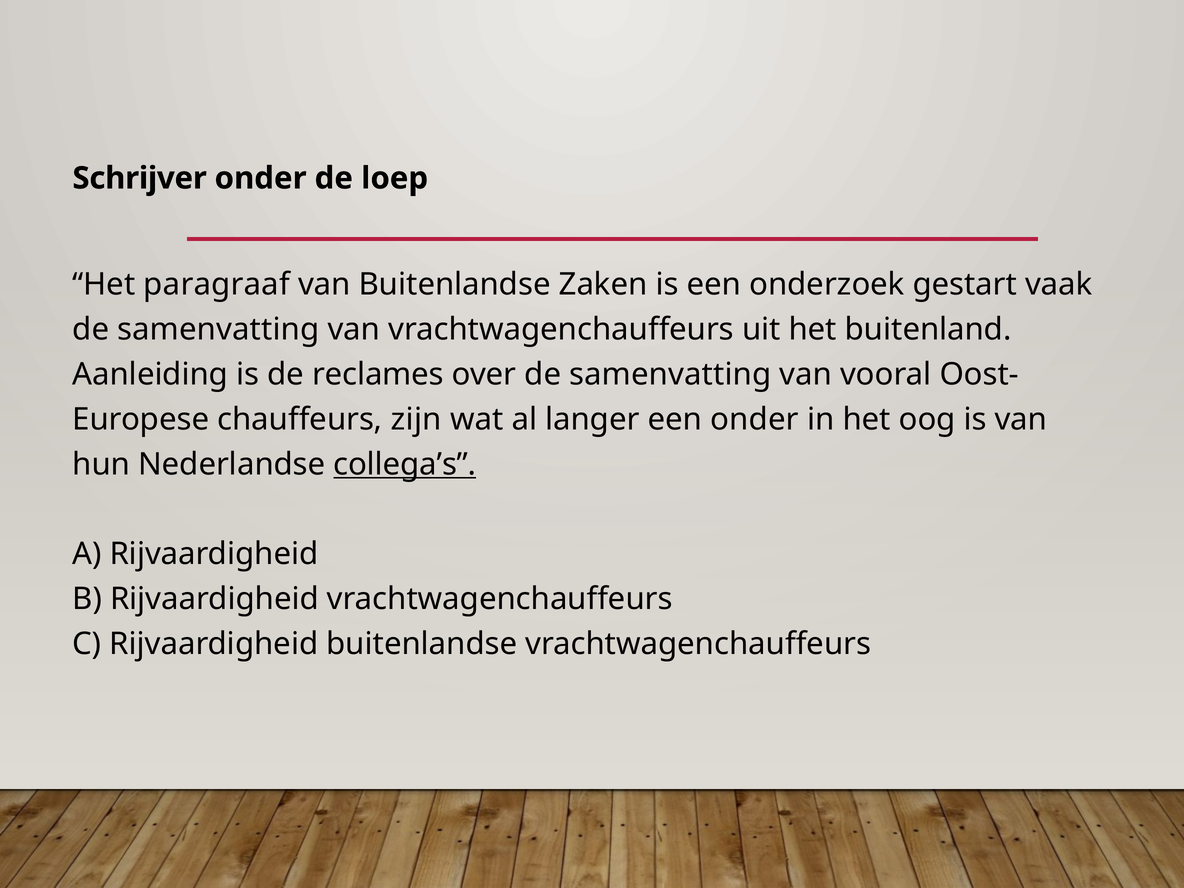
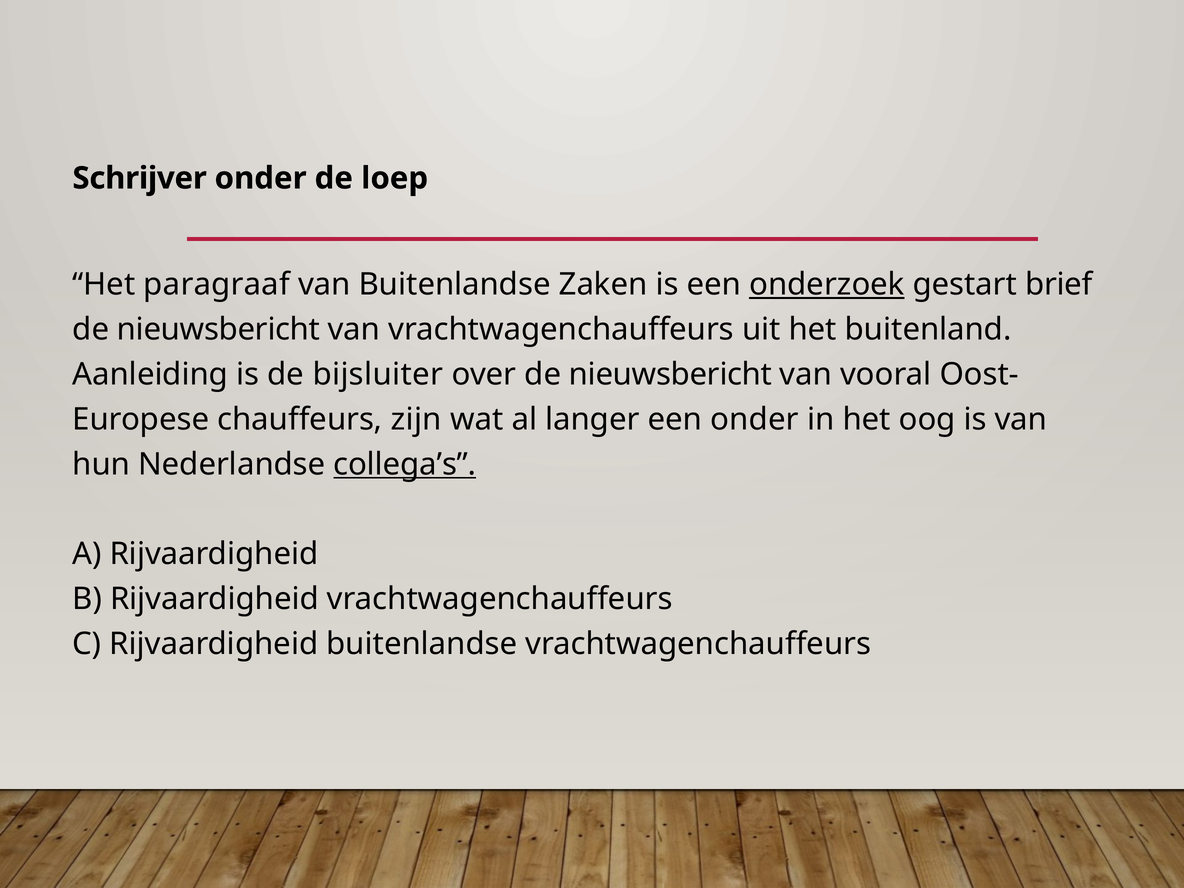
onderzoek underline: none -> present
vaak: vaak -> brief
samenvatting at (218, 330): samenvatting -> nieuwsbericht
reclames: reclames -> bijsluiter
over de samenvatting: samenvatting -> nieuwsbericht
